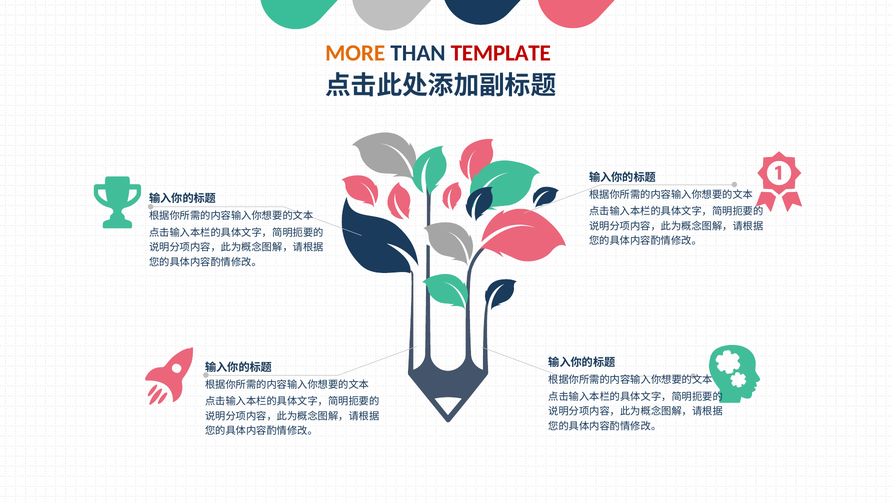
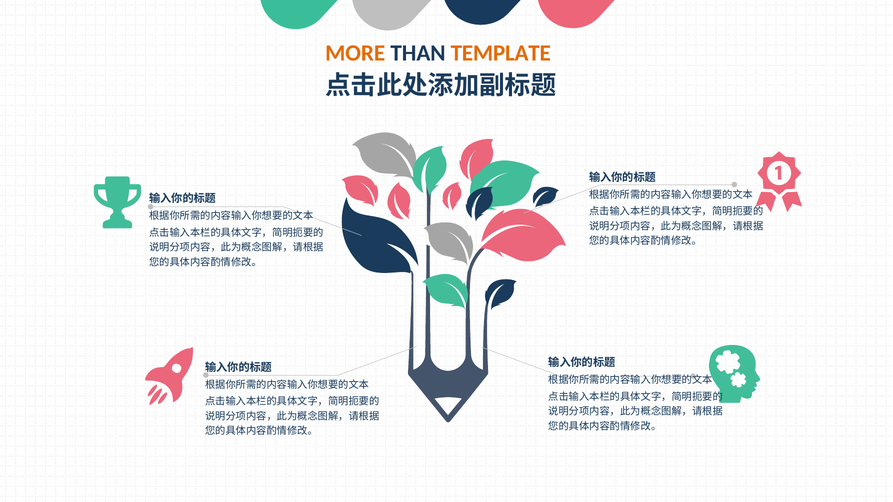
TEMPLATE colour: red -> orange
